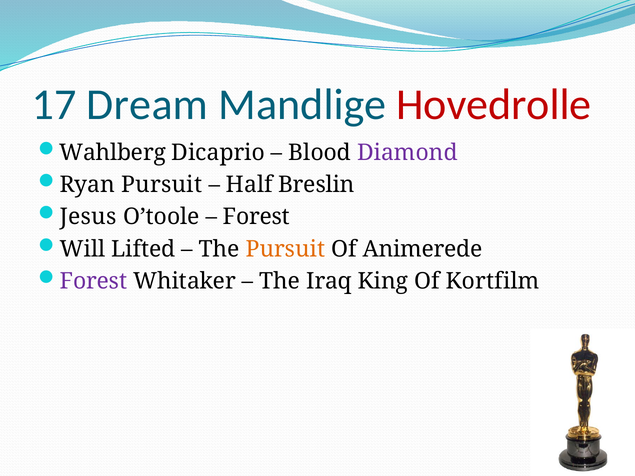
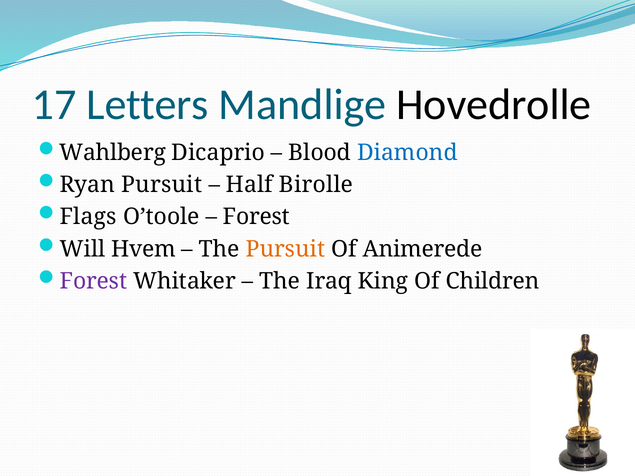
Dream: Dream -> Letters
Hovedrolle colour: red -> black
Diamond colour: purple -> blue
Breslin: Breslin -> Birolle
Jesus: Jesus -> Flags
Lifted: Lifted -> Hvem
Kortfilm: Kortfilm -> Children
